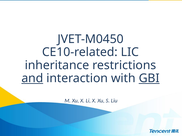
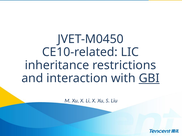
and underline: present -> none
